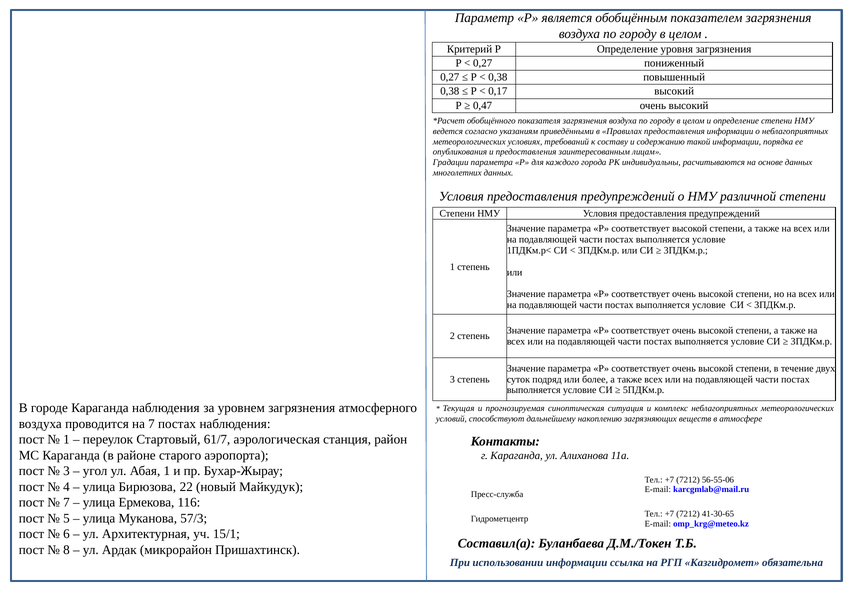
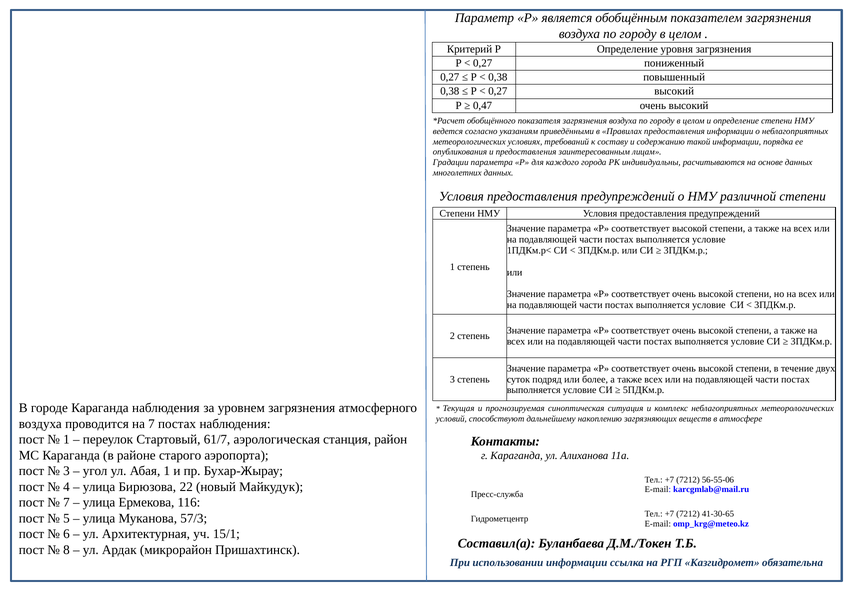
0,17 at (498, 91): 0,17 -> 0,27
